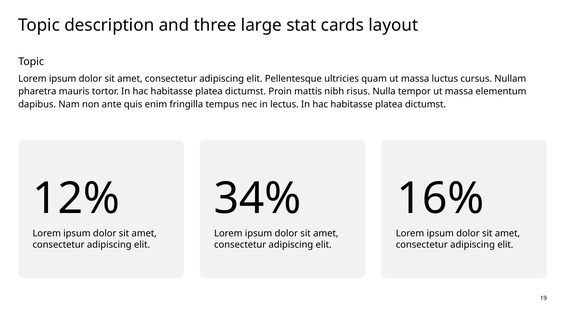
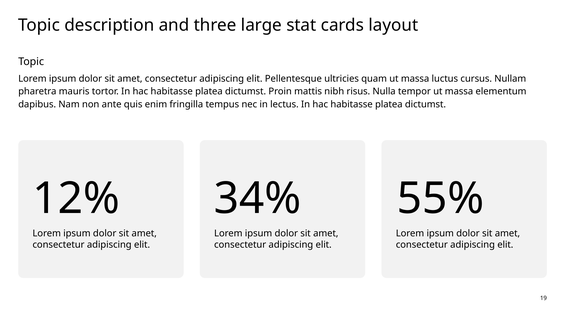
16%: 16% -> 55%
